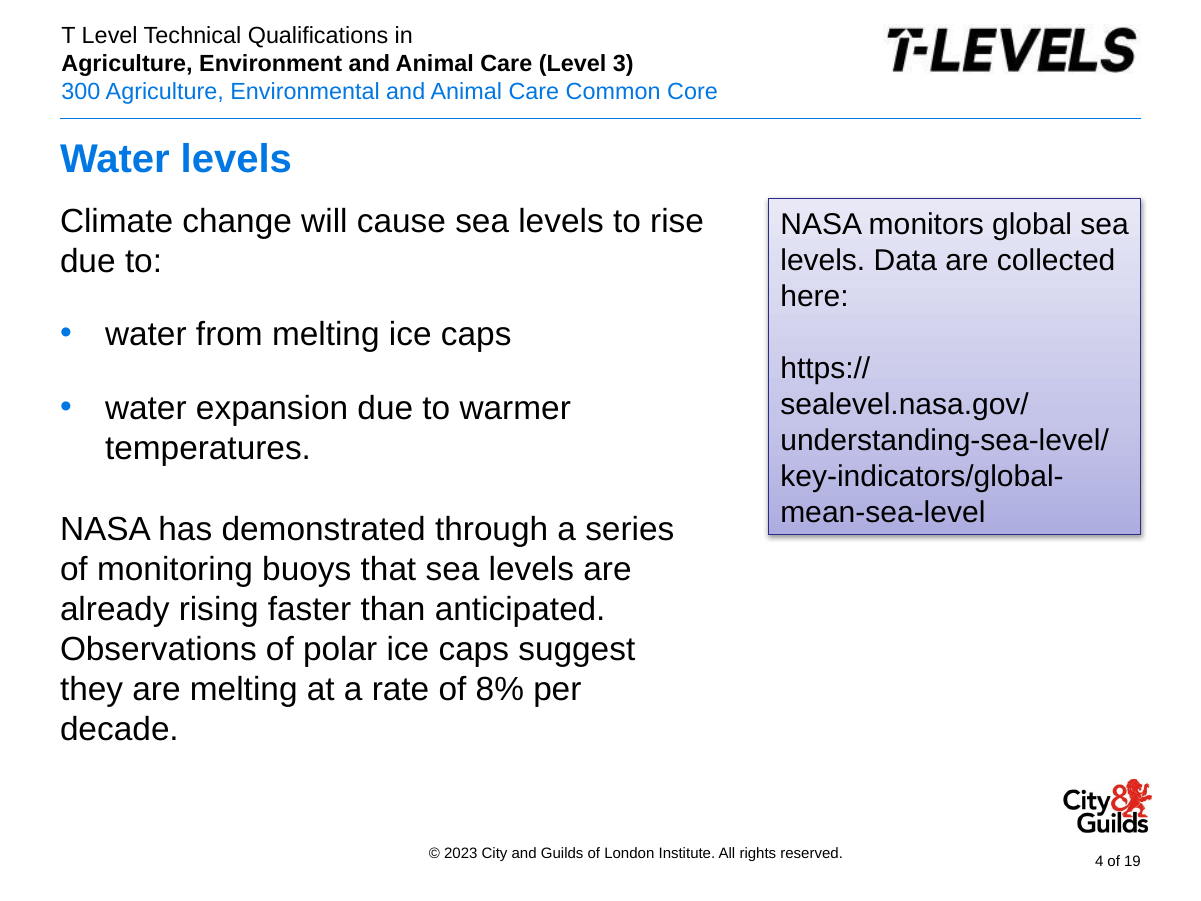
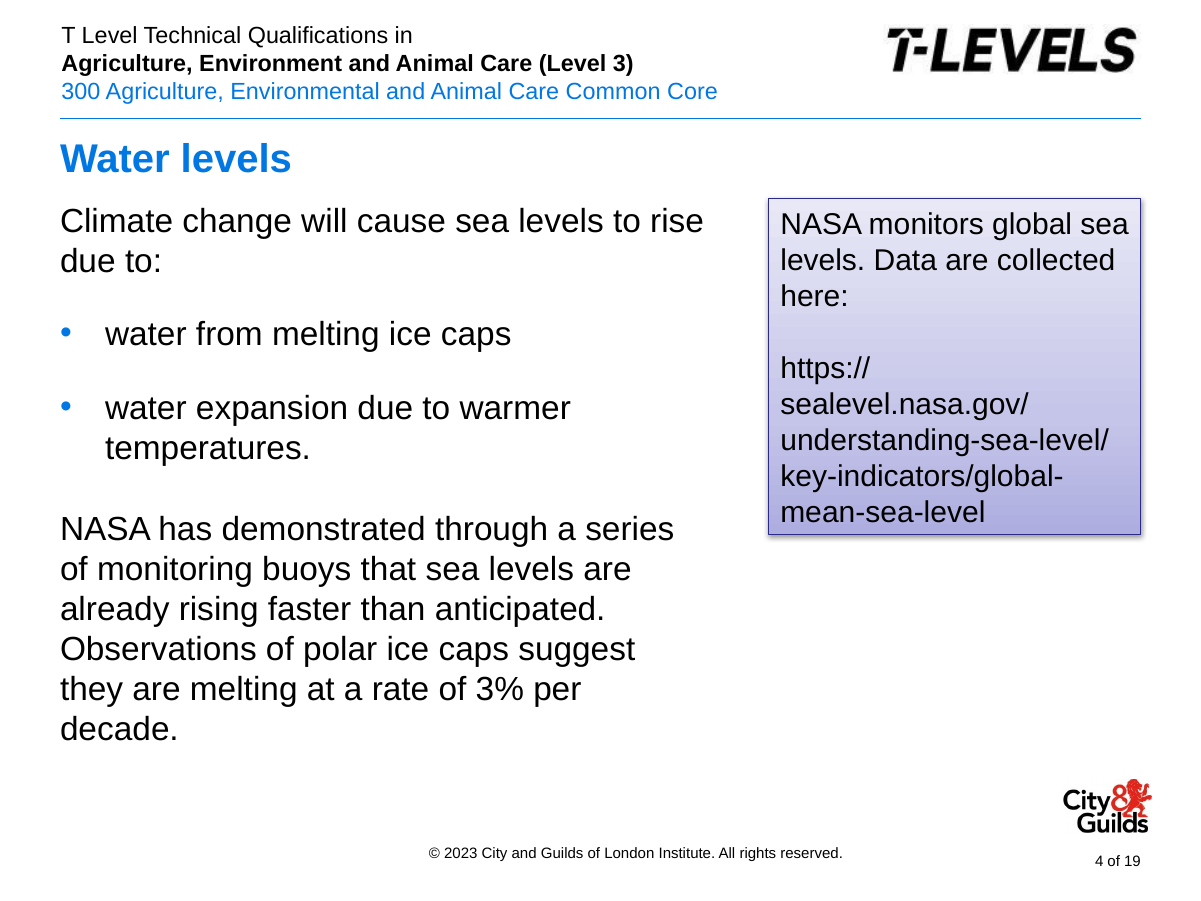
8%: 8% -> 3%
